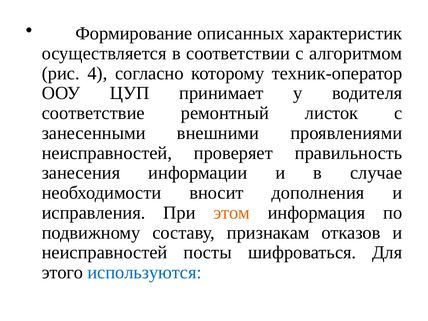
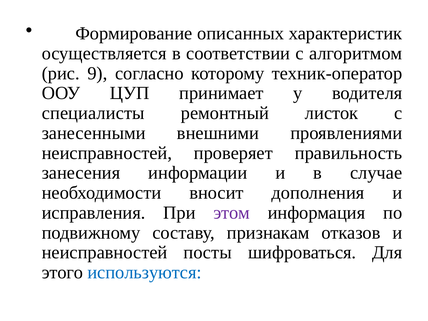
4: 4 -> 9
соответствие: соответствие -> специалисты
этом colour: orange -> purple
